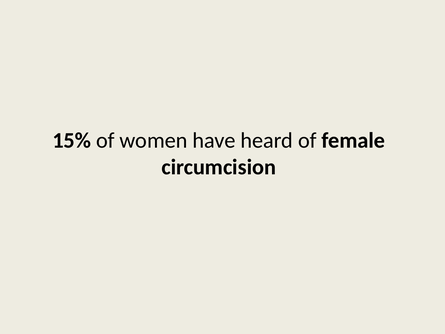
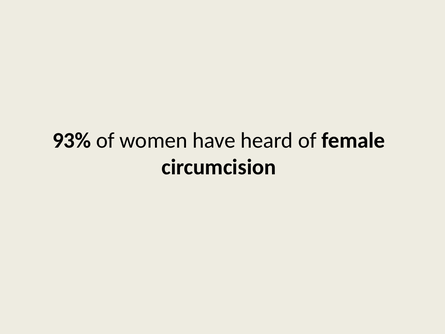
15%: 15% -> 93%
